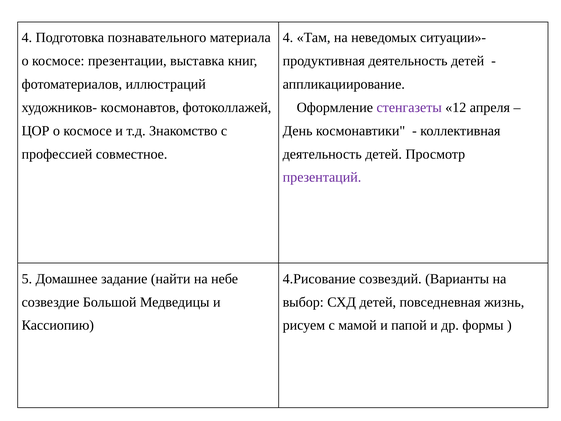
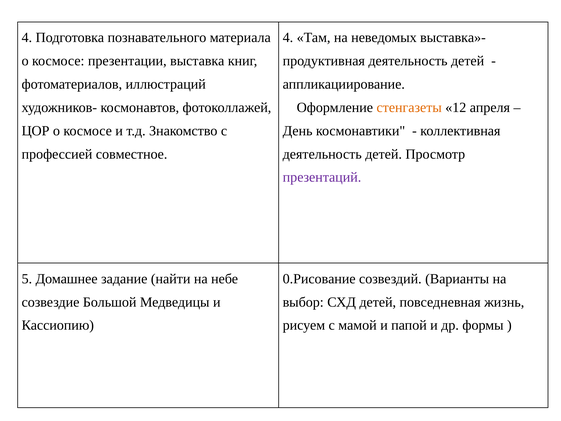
ситуации»-: ситуации»- -> выставка»-
стенгазеты colour: purple -> orange
4.Рисование: 4.Рисование -> 0.Рисование
